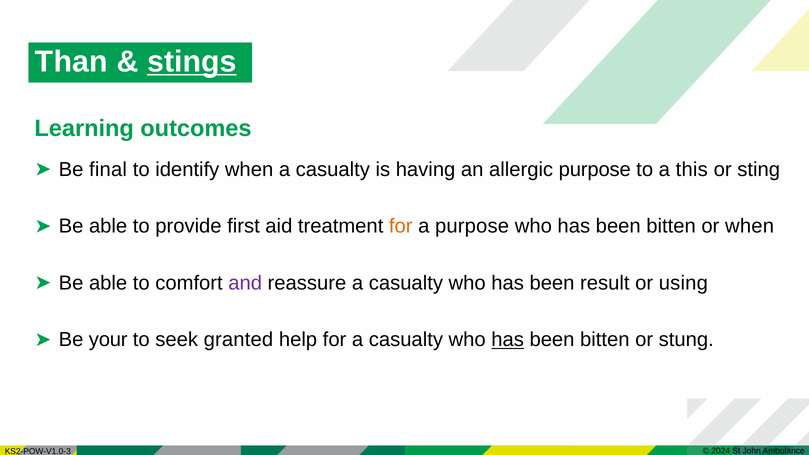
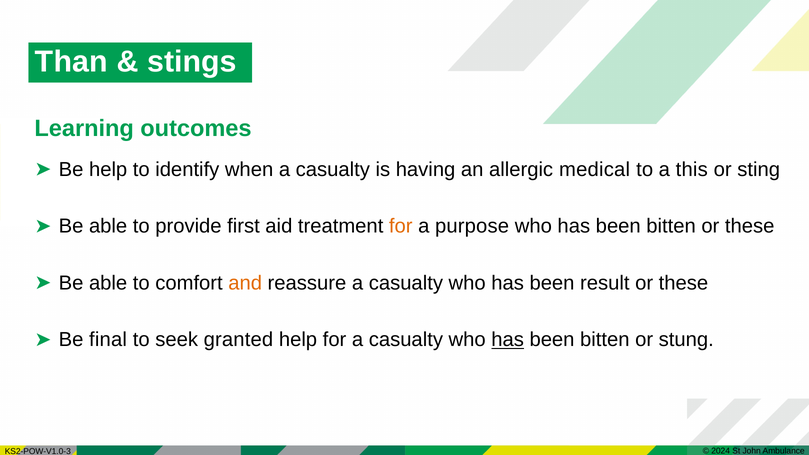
stings underline: present -> none
Be final: final -> help
allergic purpose: purpose -> medical
bitten or when: when -> these
and colour: purple -> orange
using at (683, 283): using -> these
your: your -> final
